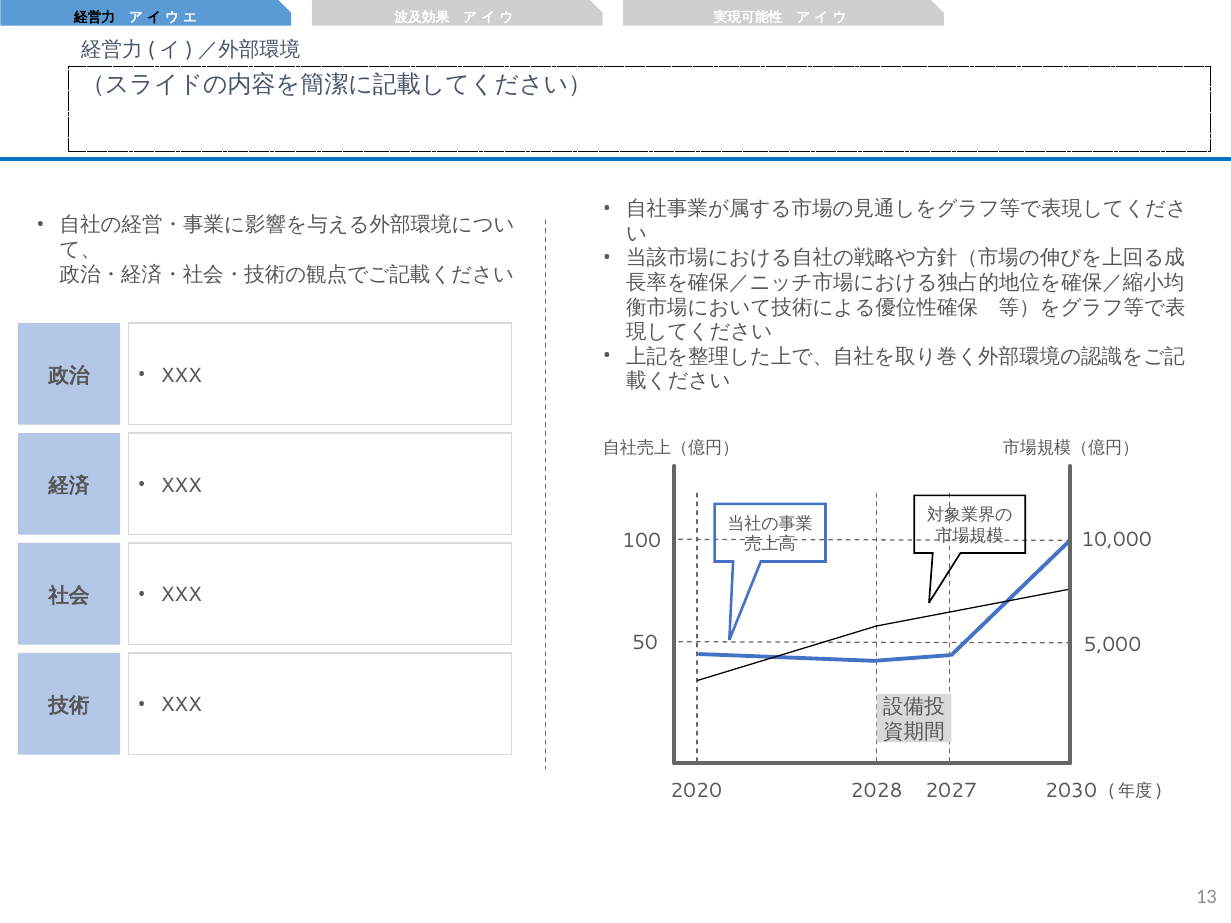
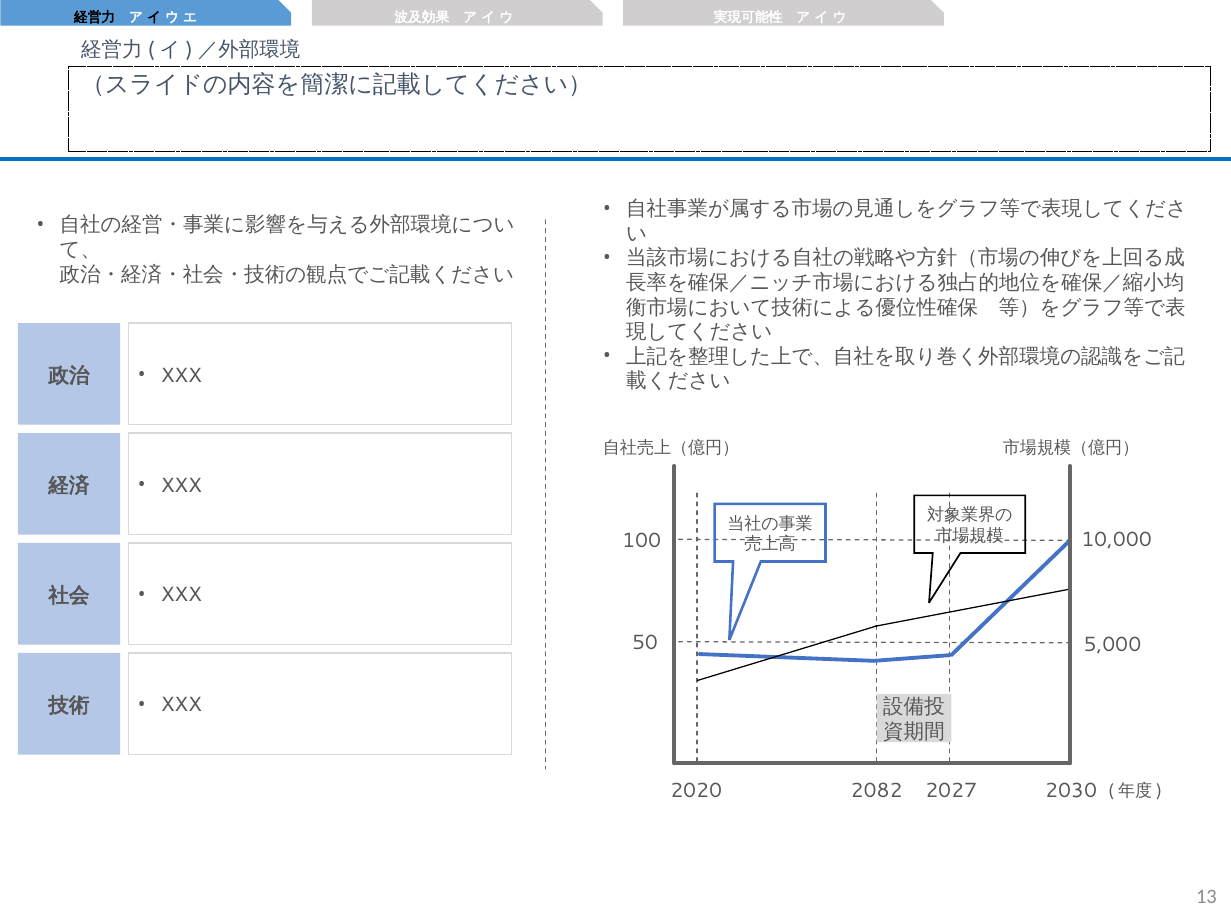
2028: 2028 -> 2082
